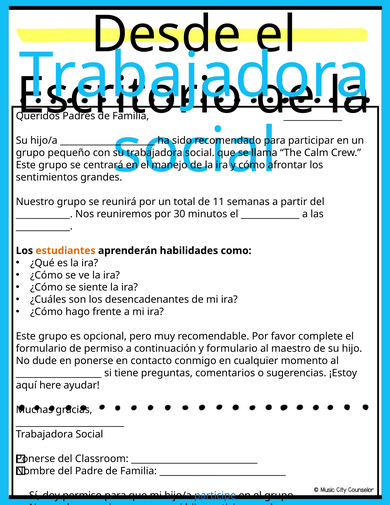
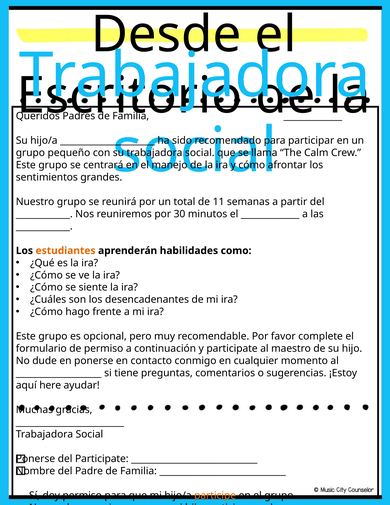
y formulario: formulario -> participate
del Classroom: Classroom -> Participate
participe at (215, 495) colour: blue -> orange
